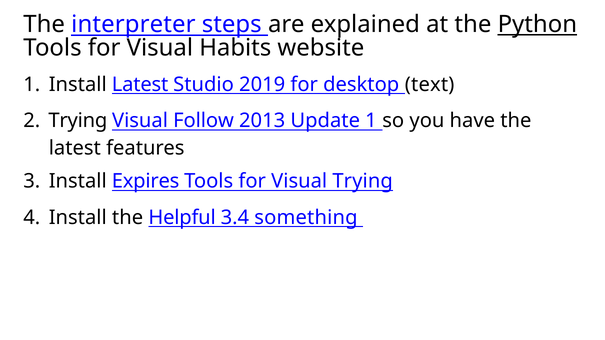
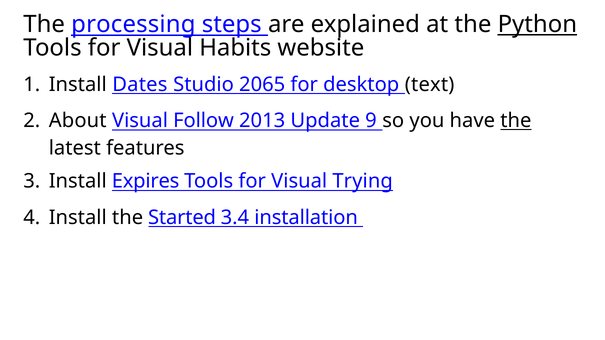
interpreter: interpreter -> processing
Install Latest: Latest -> Dates
2019: 2019 -> 2065
Trying at (78, 121): Trying -> About
Update 1: 1 -> 9
the at (516, 121) underline: none -> present
Helpful: Helpful -> Started
something: something -> installation
